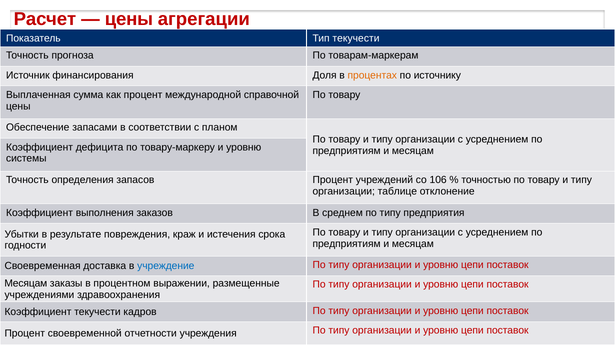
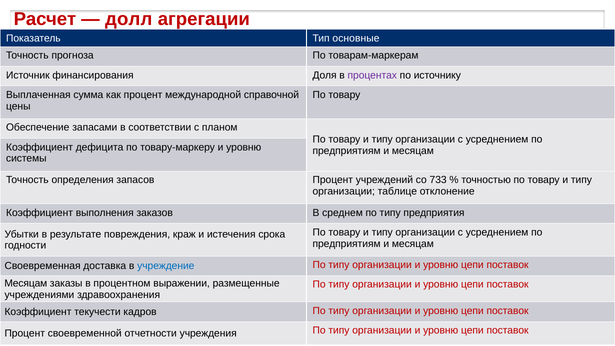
цены at (129, 19): цены -> долл
Тип текучести: текучести -> основные
процентах colour: orange -> purple
106: 106 -> 733
